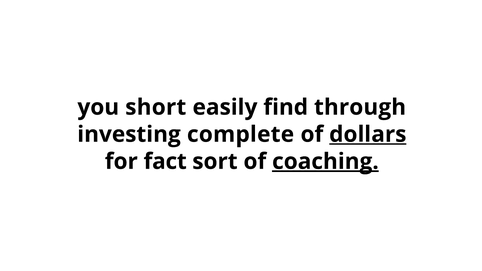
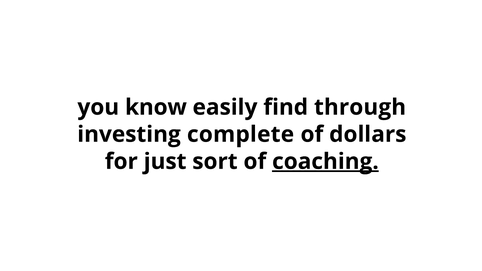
short: short -> know
dollars underline: present -> none
fact: fact -> just
